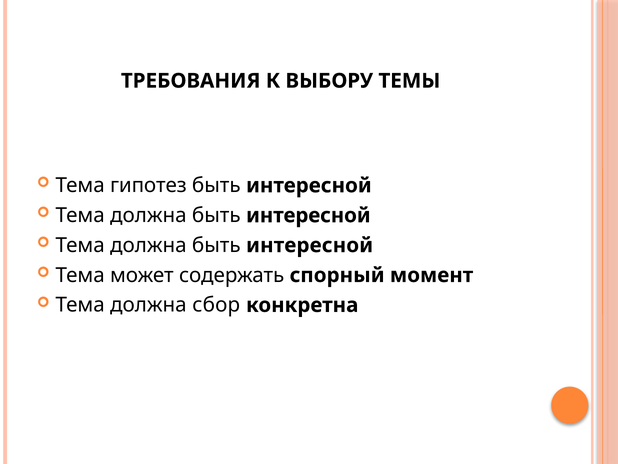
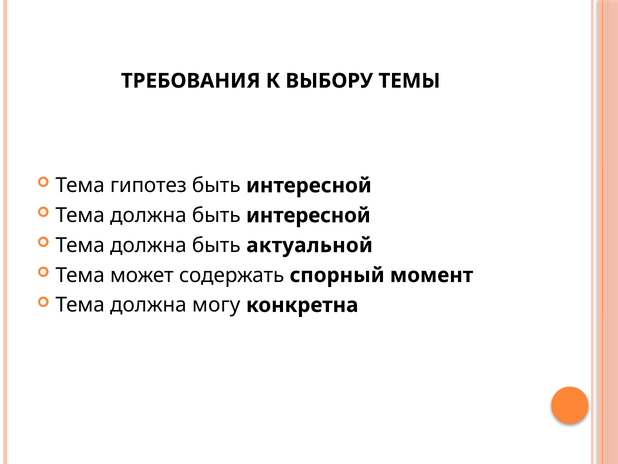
интересной at (310, 245): интересной -> актуальной
сбор: сбор -> могу
